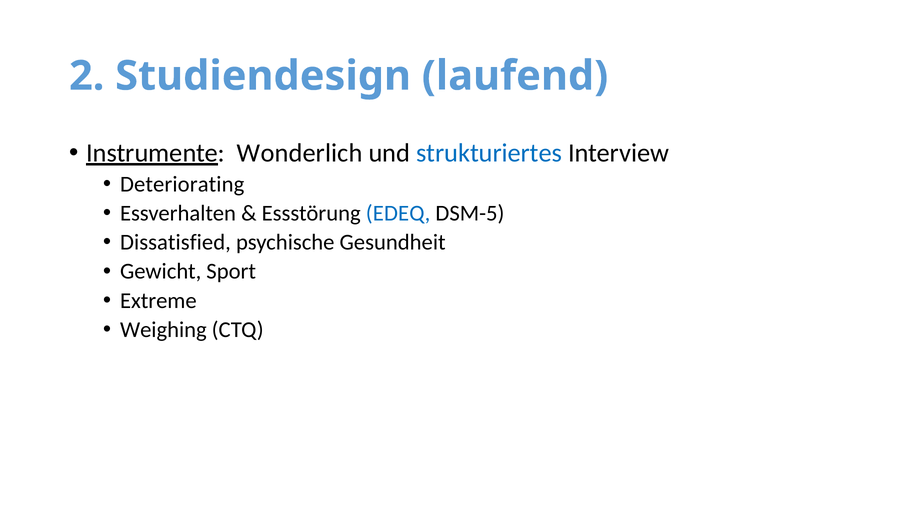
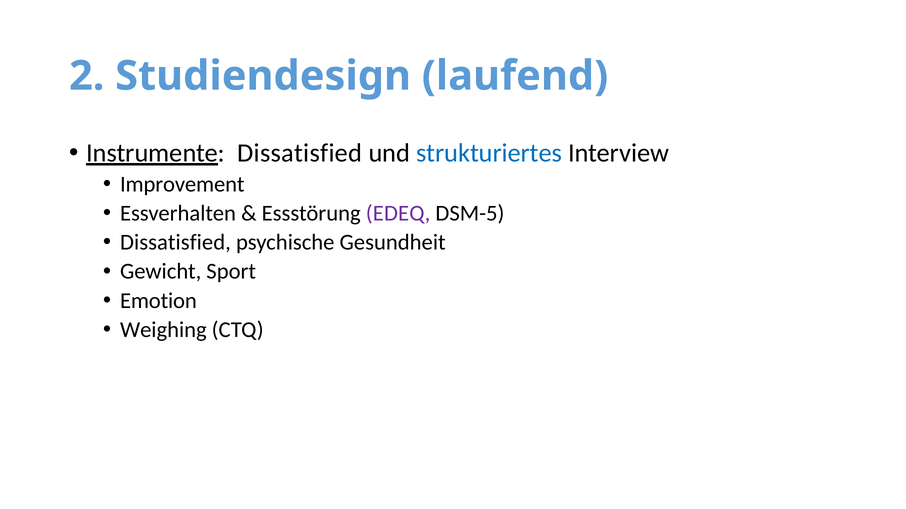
Instrumente Wonderlich: Wonderlich -> Dissatisfied
Deteriorating: Deteriorating -> Improvement
EDEQ colour: blue -> purple
Extreme: Extreme -> Emotion
